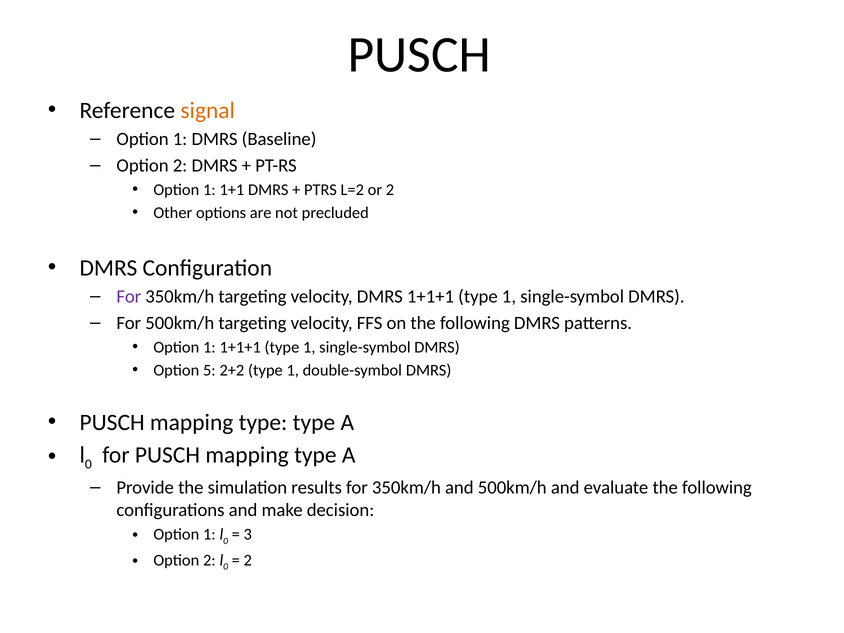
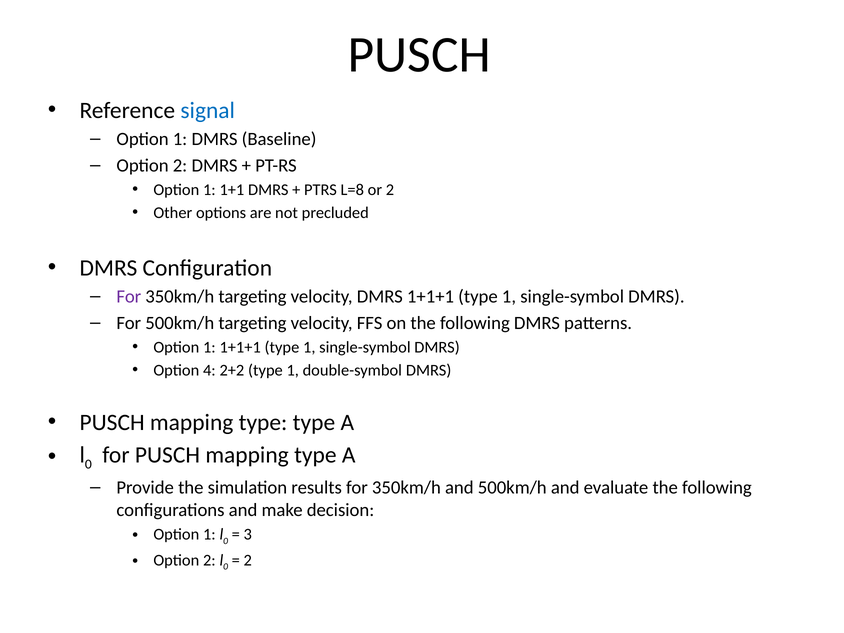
signal colour: orange -> blue
L=2: L=2 -> L=8
5: 5 -> 4
